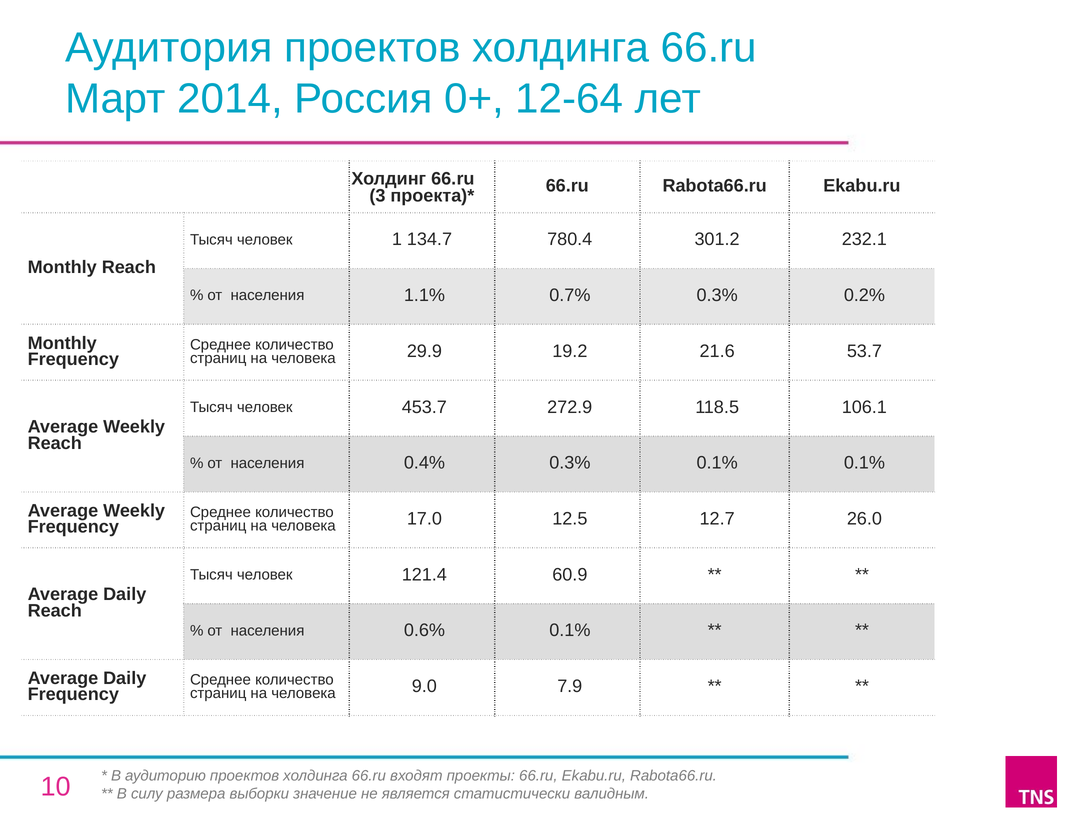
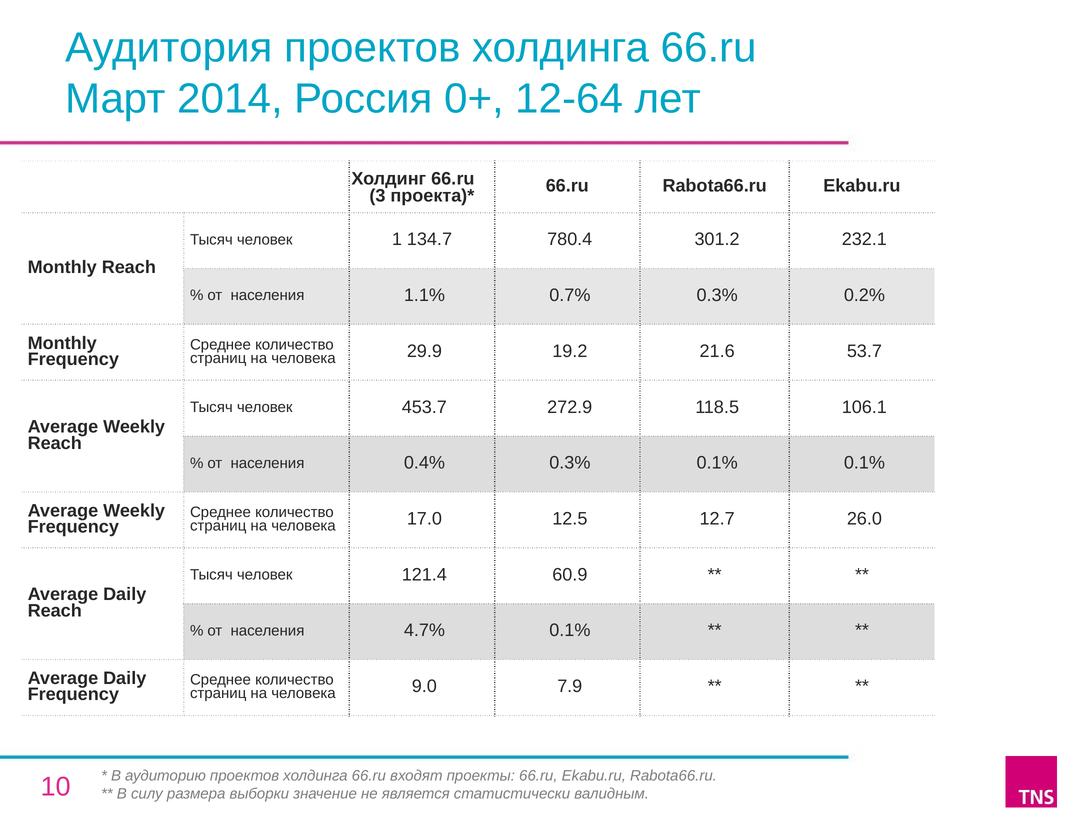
0.6%: 0.6% -> 4.7%
